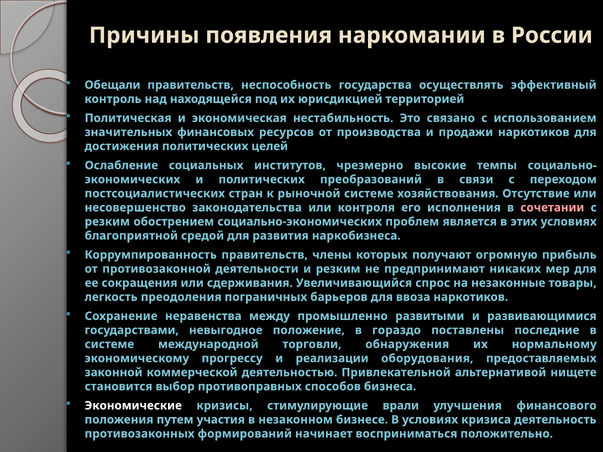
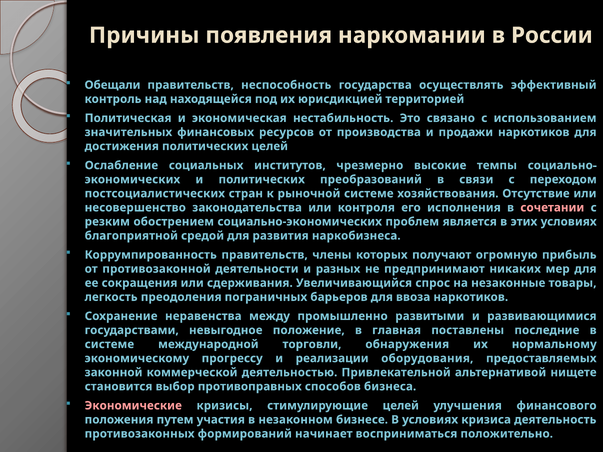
и резким: резким -> разных
гораздо: гораздо -> главная
Экономические colour: white -> pink
стимулирующие врали: врали -> целей
